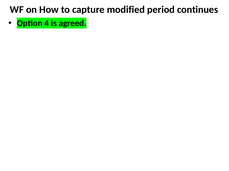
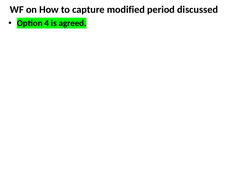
continues: continues -> discussed
